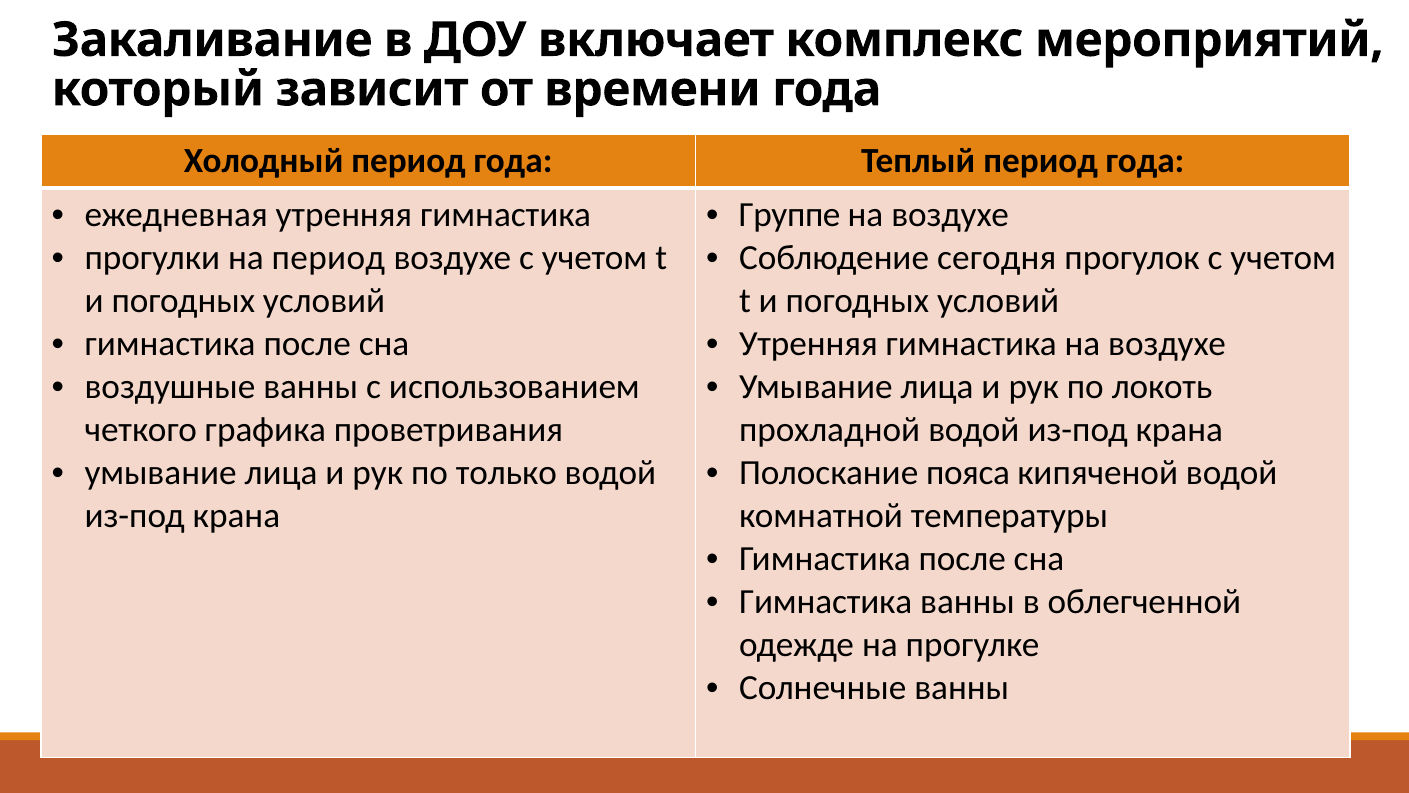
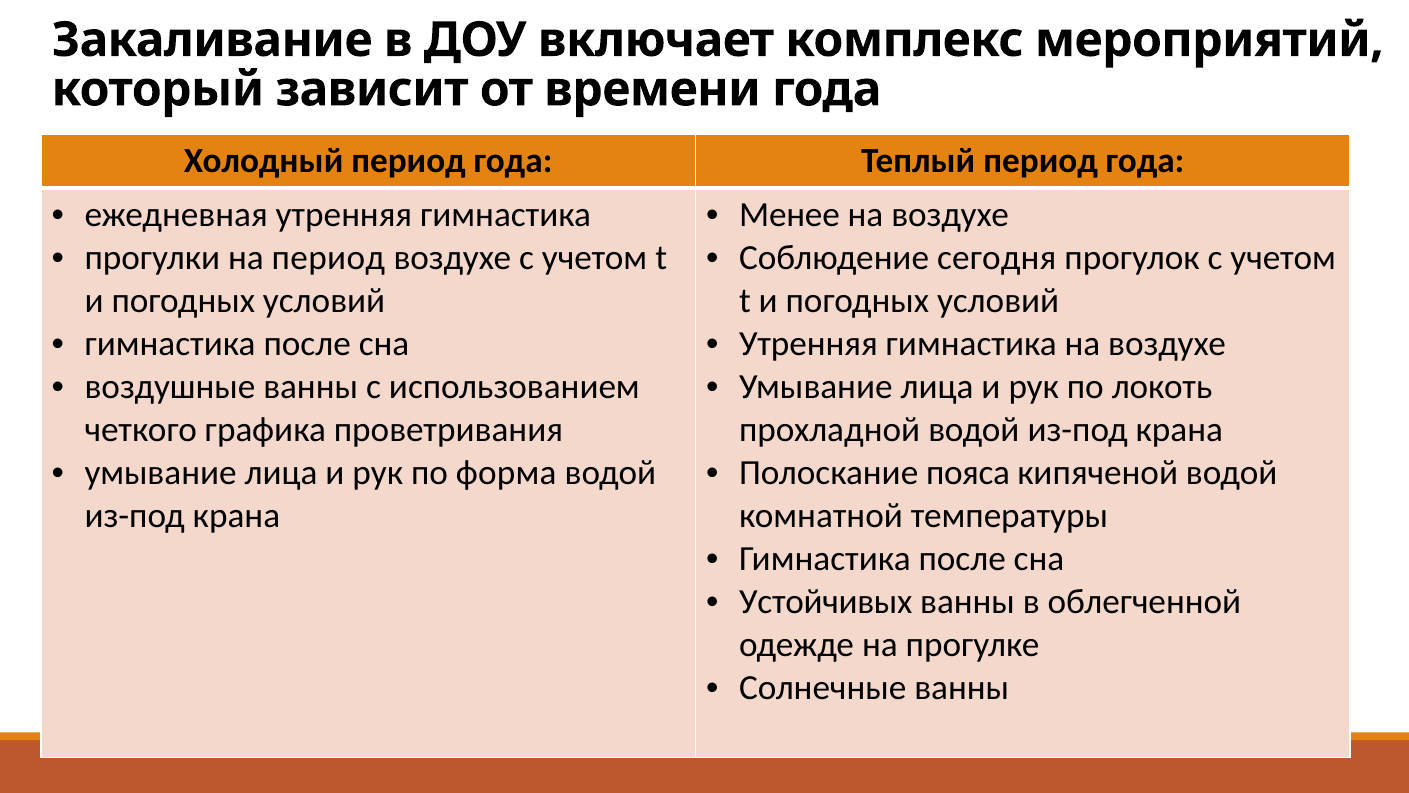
Группе: Группе -> Менее
только: только -> форма
Гимнастика at (826, 602): Гимнастика -> Устойчивых
